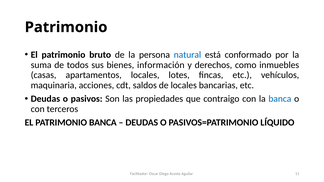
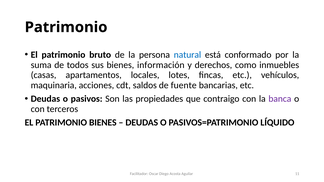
de locales: locales -> fuente
banca at (280, 99) colour: blue -> purple
PATRIMONIO BANCA: BANCA -> BIENES
